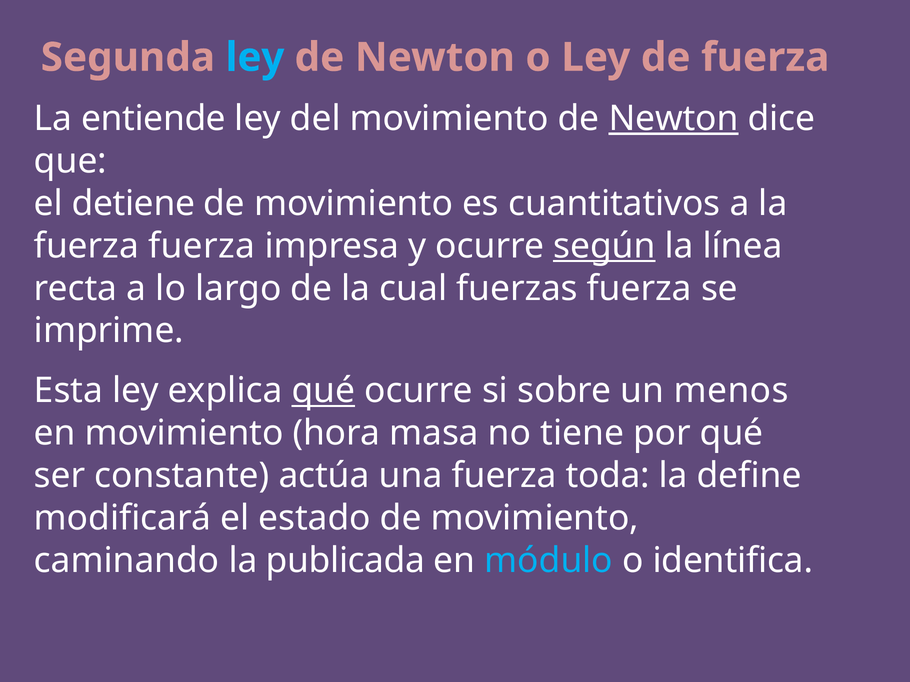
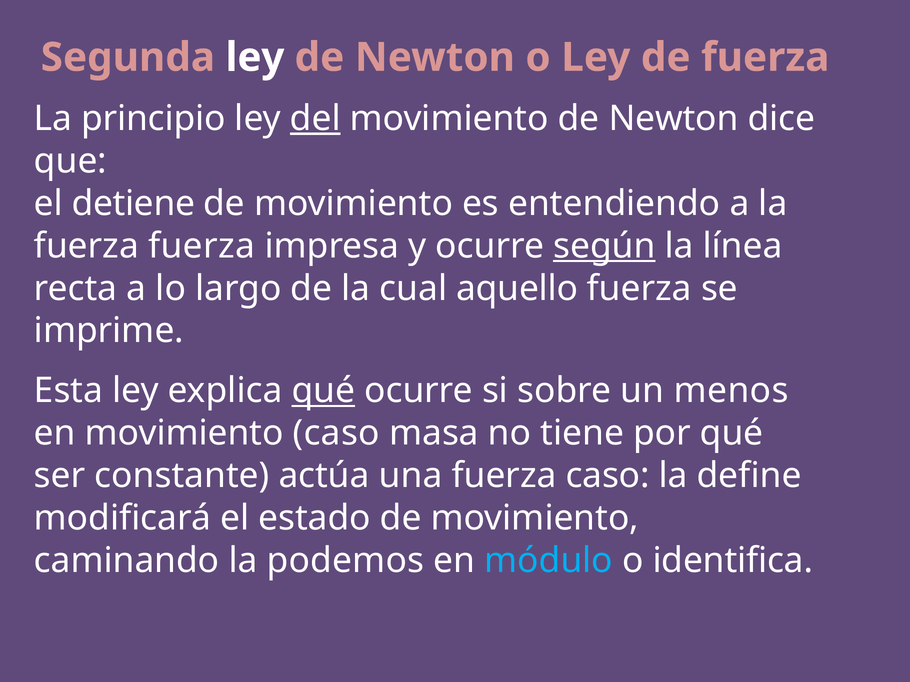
ley at (255, 58) colour: light blue -> white
entiende: entiende -> principio
del underline: none -> present
Newton at (674, 119) underline: present -> none
cuantitativos: cuantitativos -> entendiendo
fuerzas: fuerzas -> aquello
movimiento hora: hora -> caso
fuerza toda: toda -> caso
publicada: publicada -> podemos
